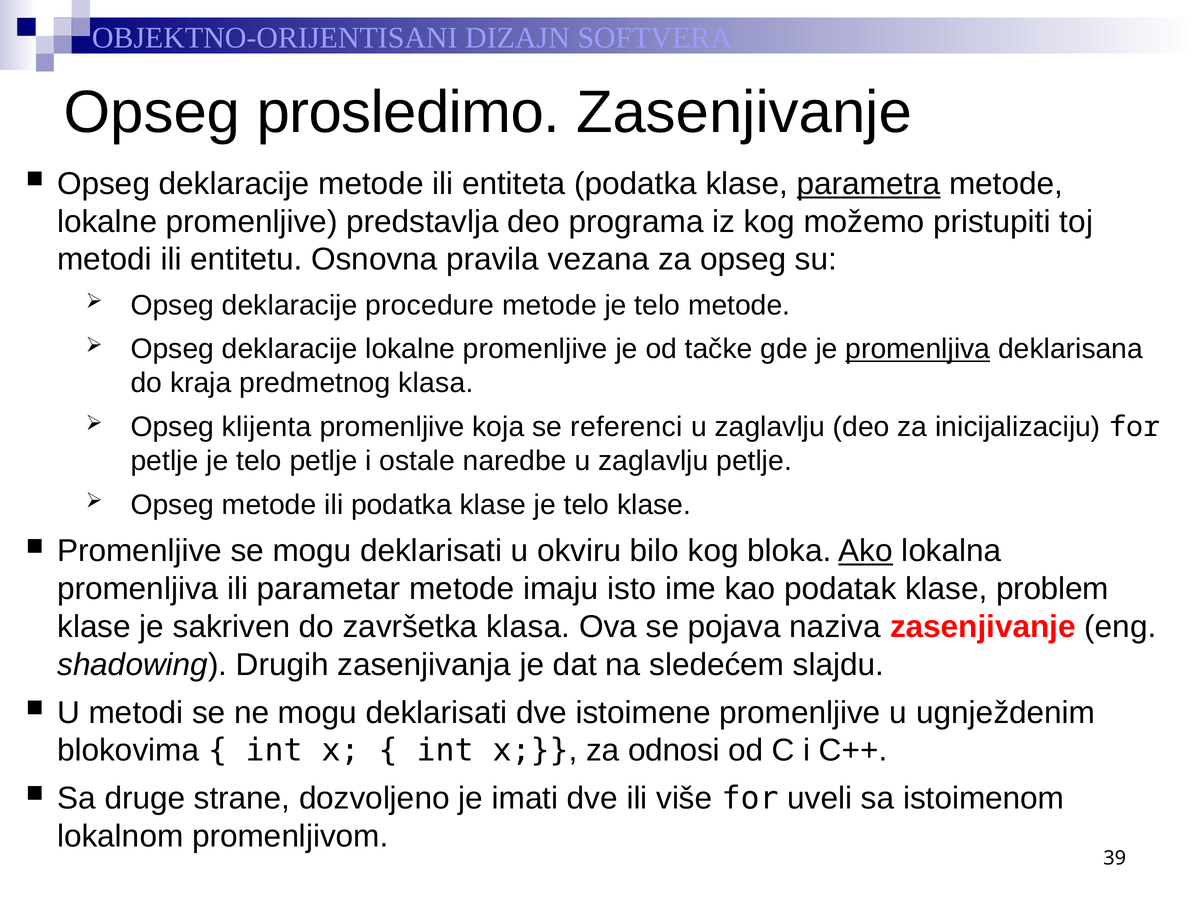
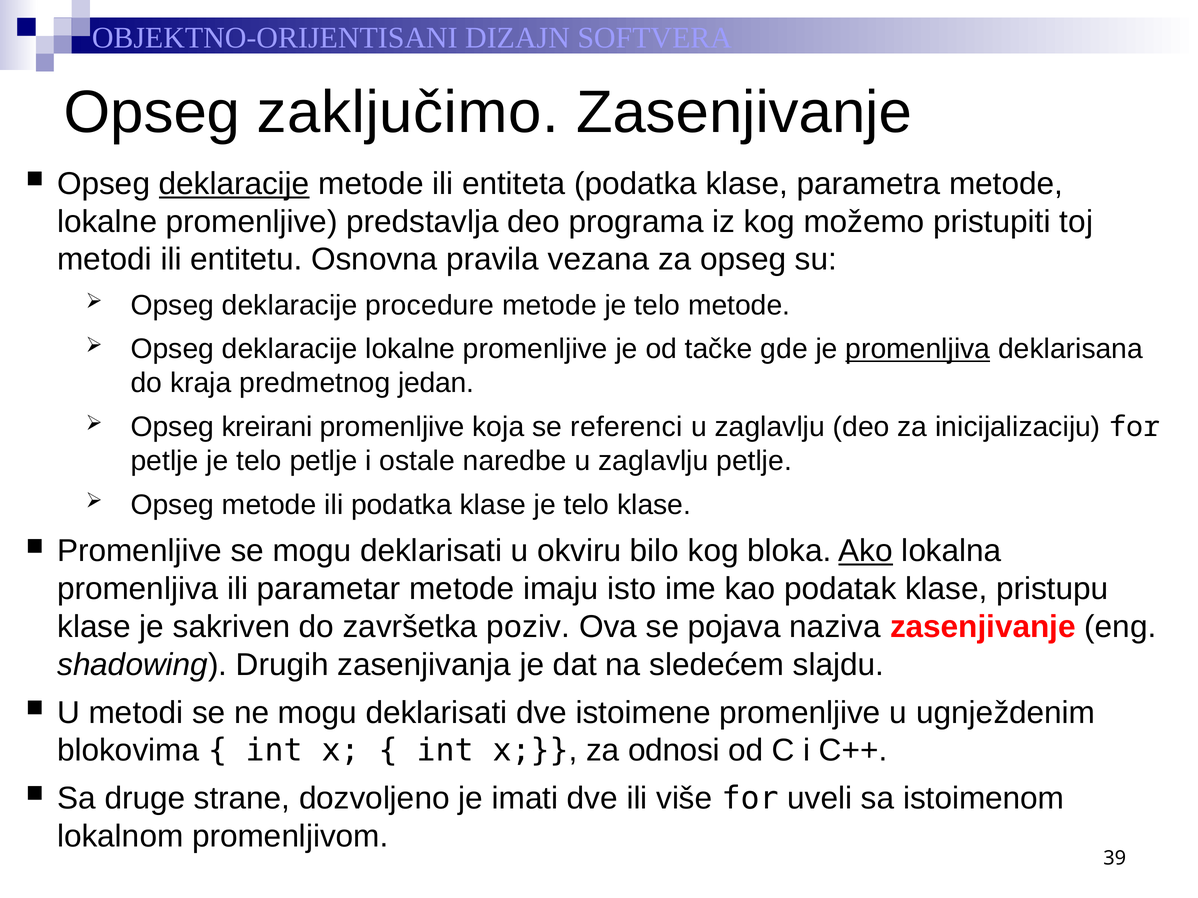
prosledimo: prosledimo -> zaključimo
deklaracije at (234, 184) underline: none -> present
parametra underline: present -> none
predmetnog klasa: klasa -> jedan
klijenta: klijenta -> kreirani
problem: problem -> pristupu
završetka klasa: klasa -> poziv
